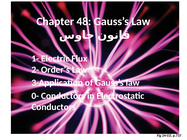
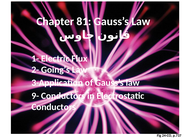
48: 48 -> 81
Order’s: Order’s -> Going’s
0-: 0- -> 9-
